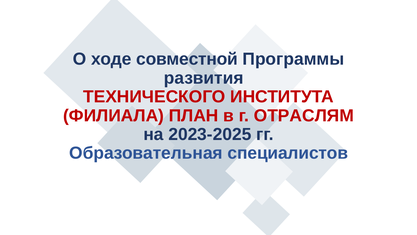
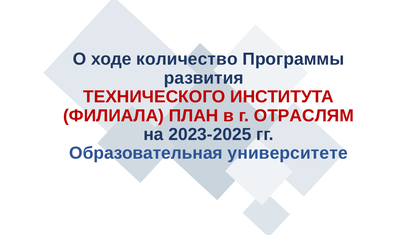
совместной: совместной -> количество
специалистов: специалистов -> университете
